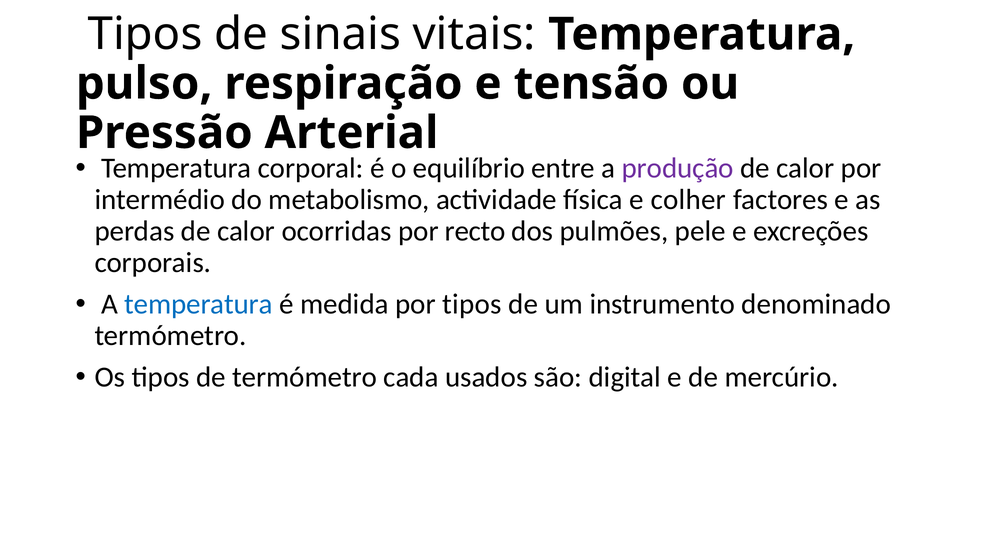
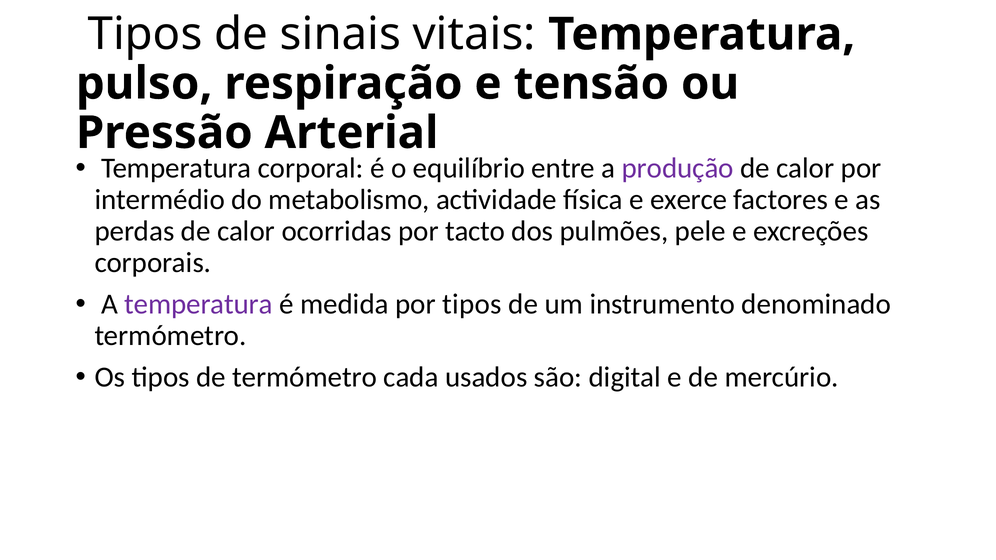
colher: colher -> exerce
recto: recto -> tacto
temperatura at (199, 304) colour: blue -> purple
